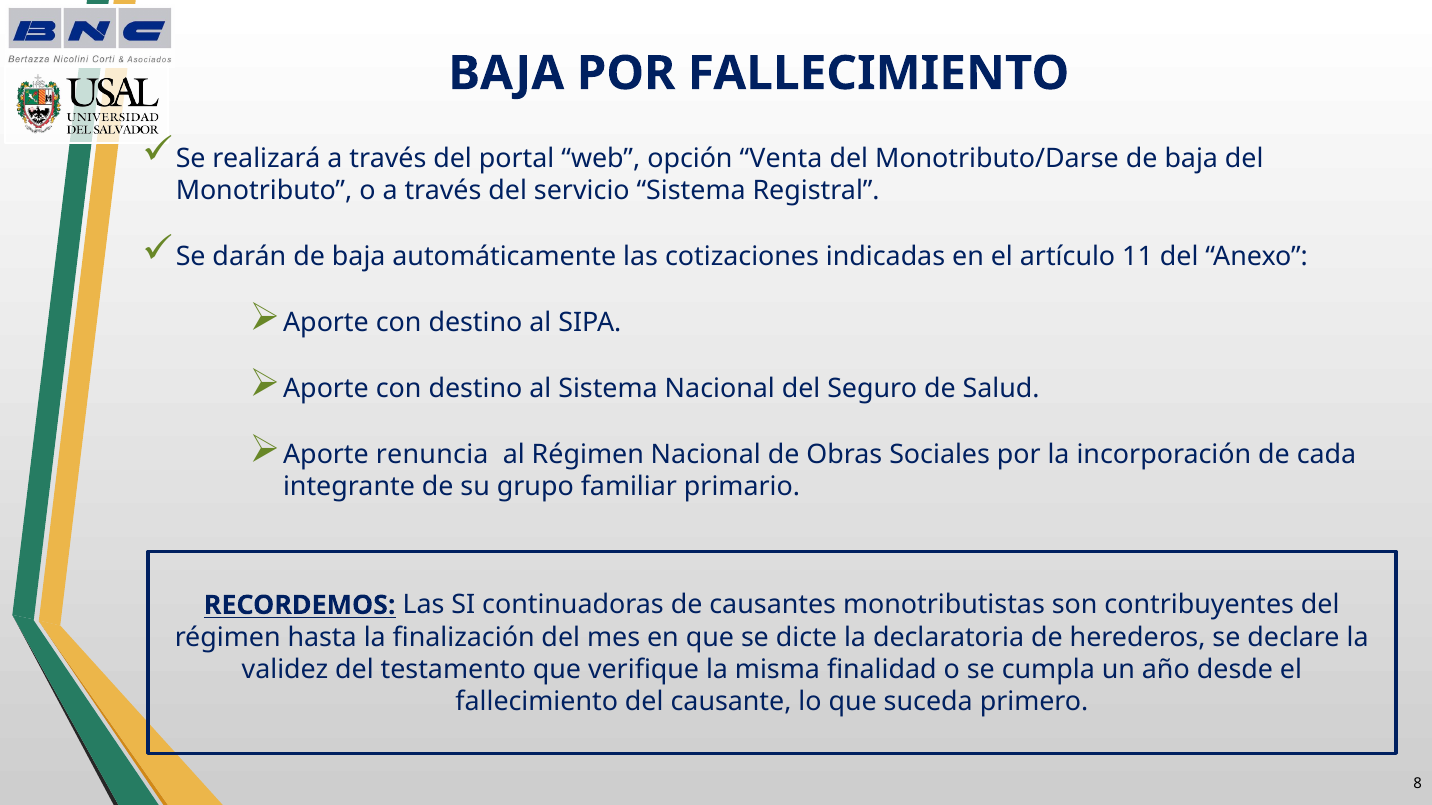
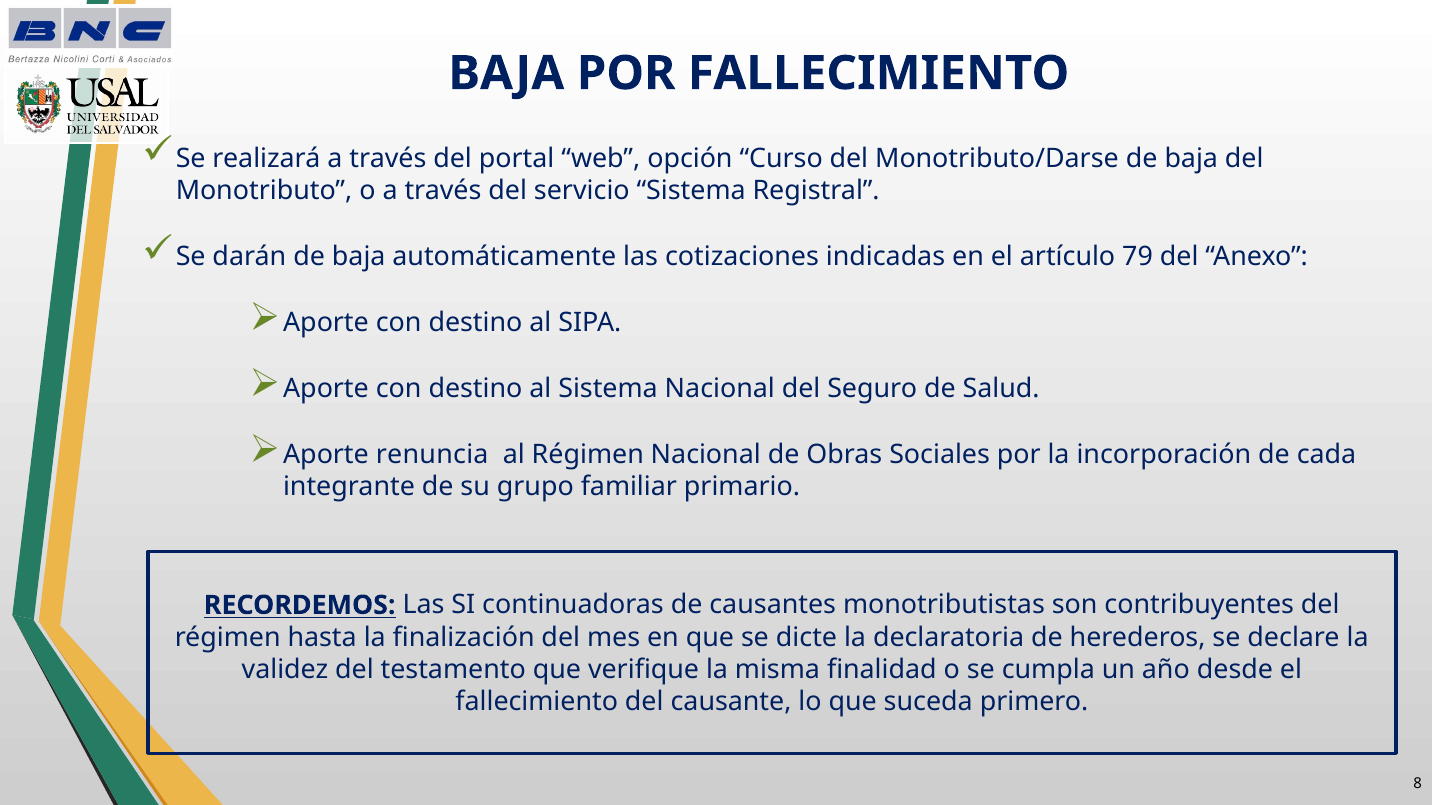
Venta: Venta -> Curso
11: 11 -> 79
